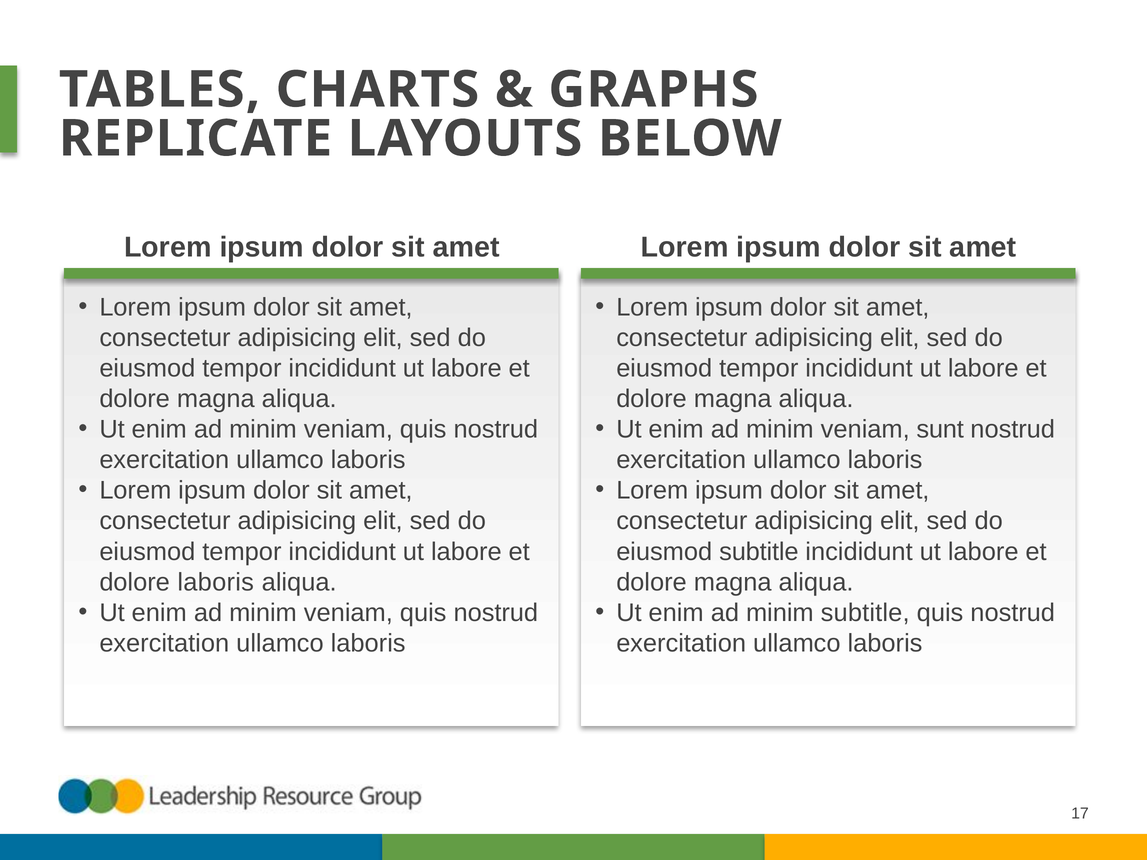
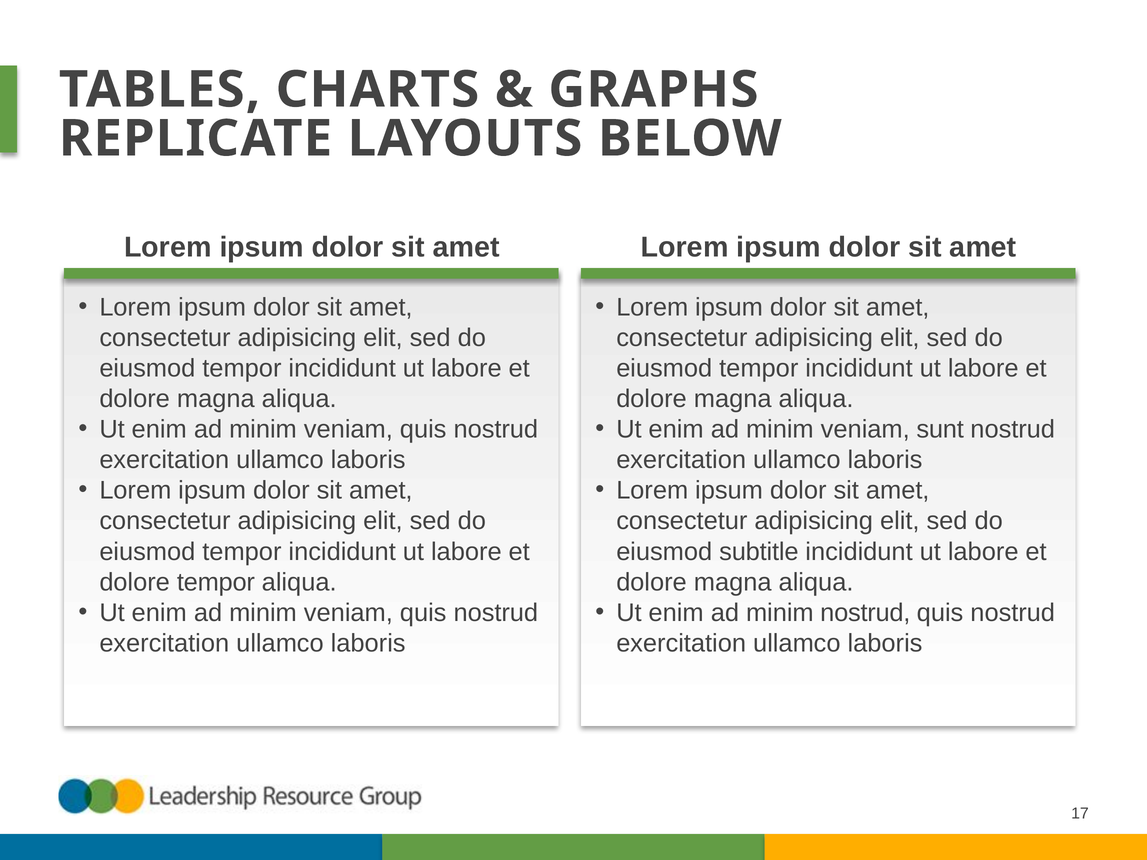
dolore laboris: laboris -> tempor
minim subtitle: subtitle -> nostrud
